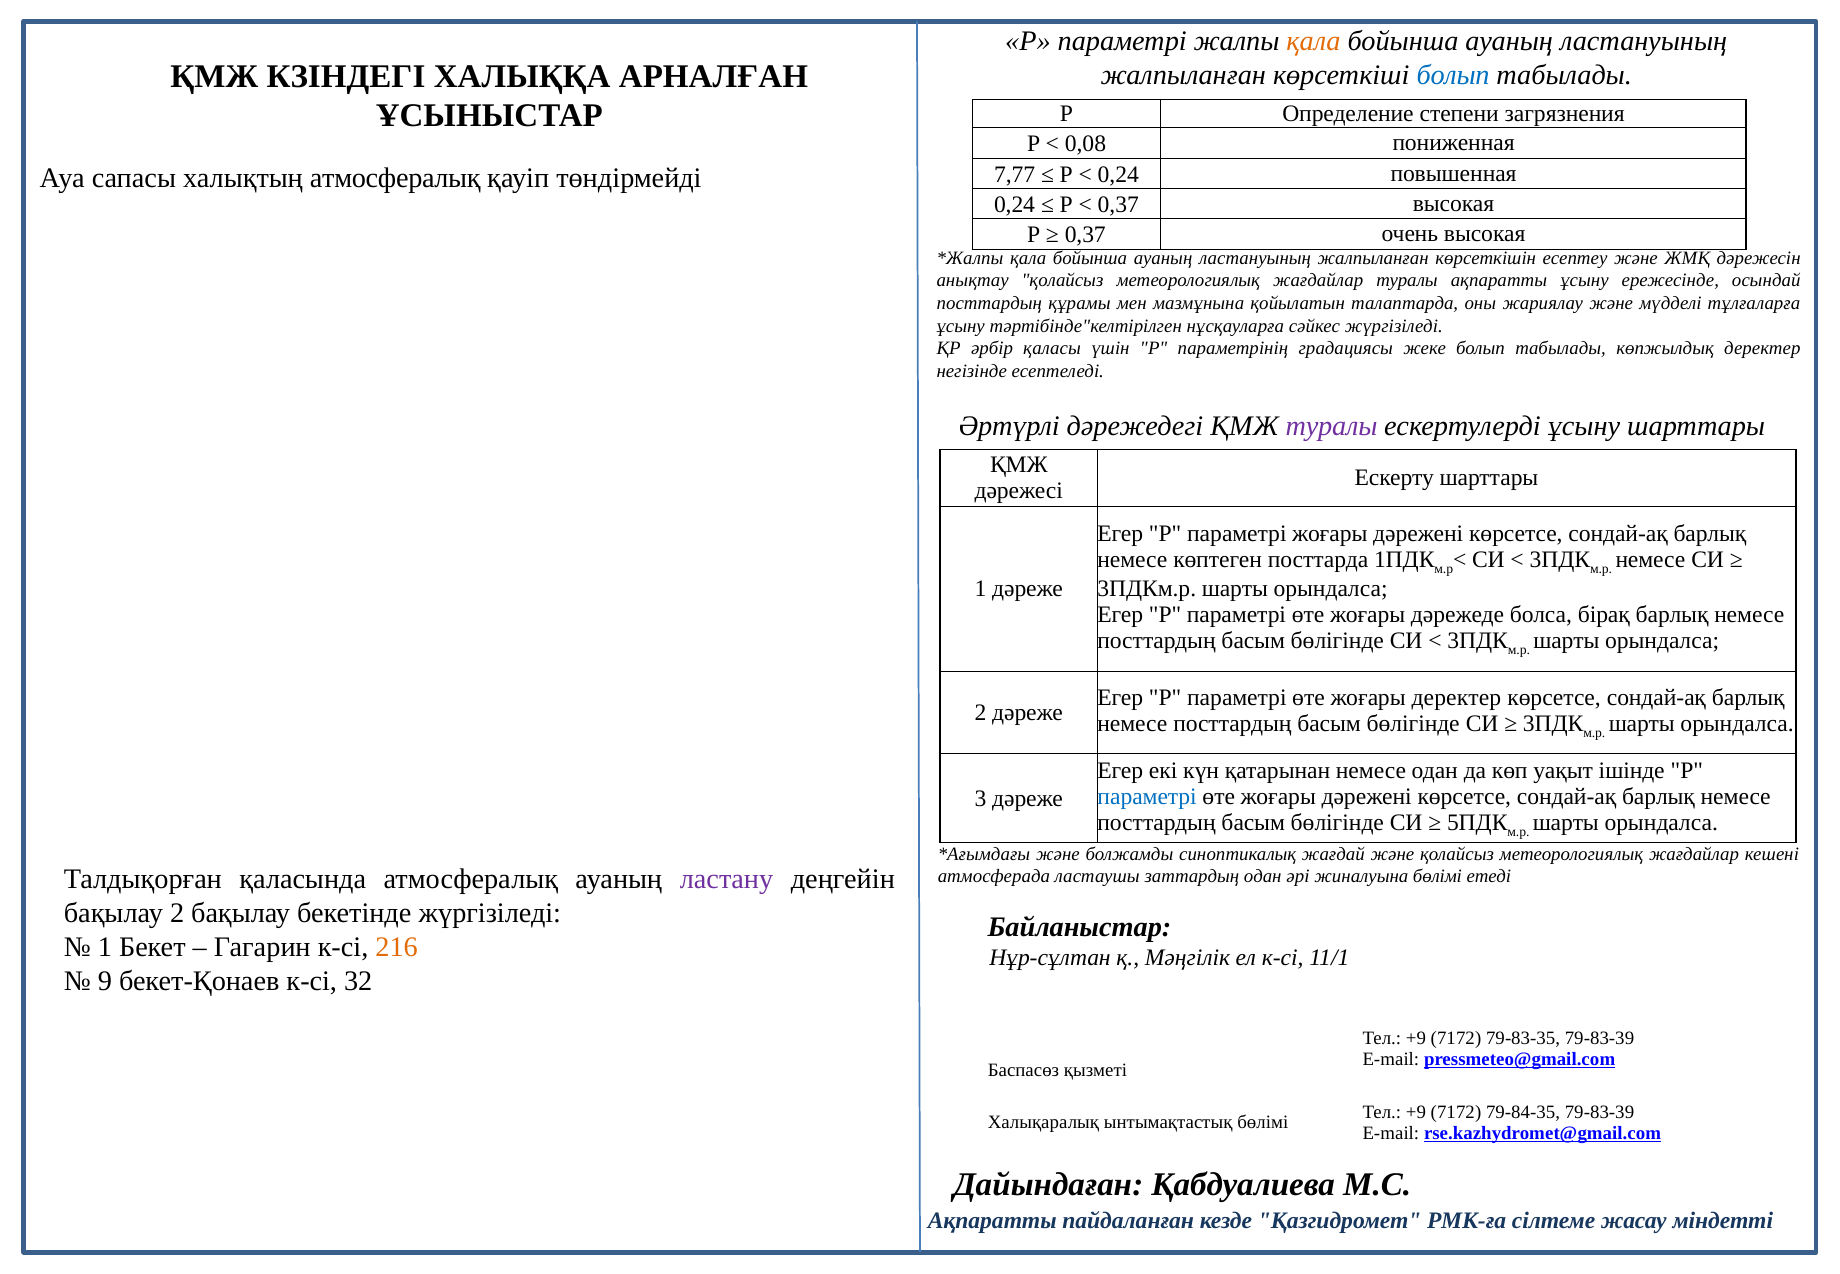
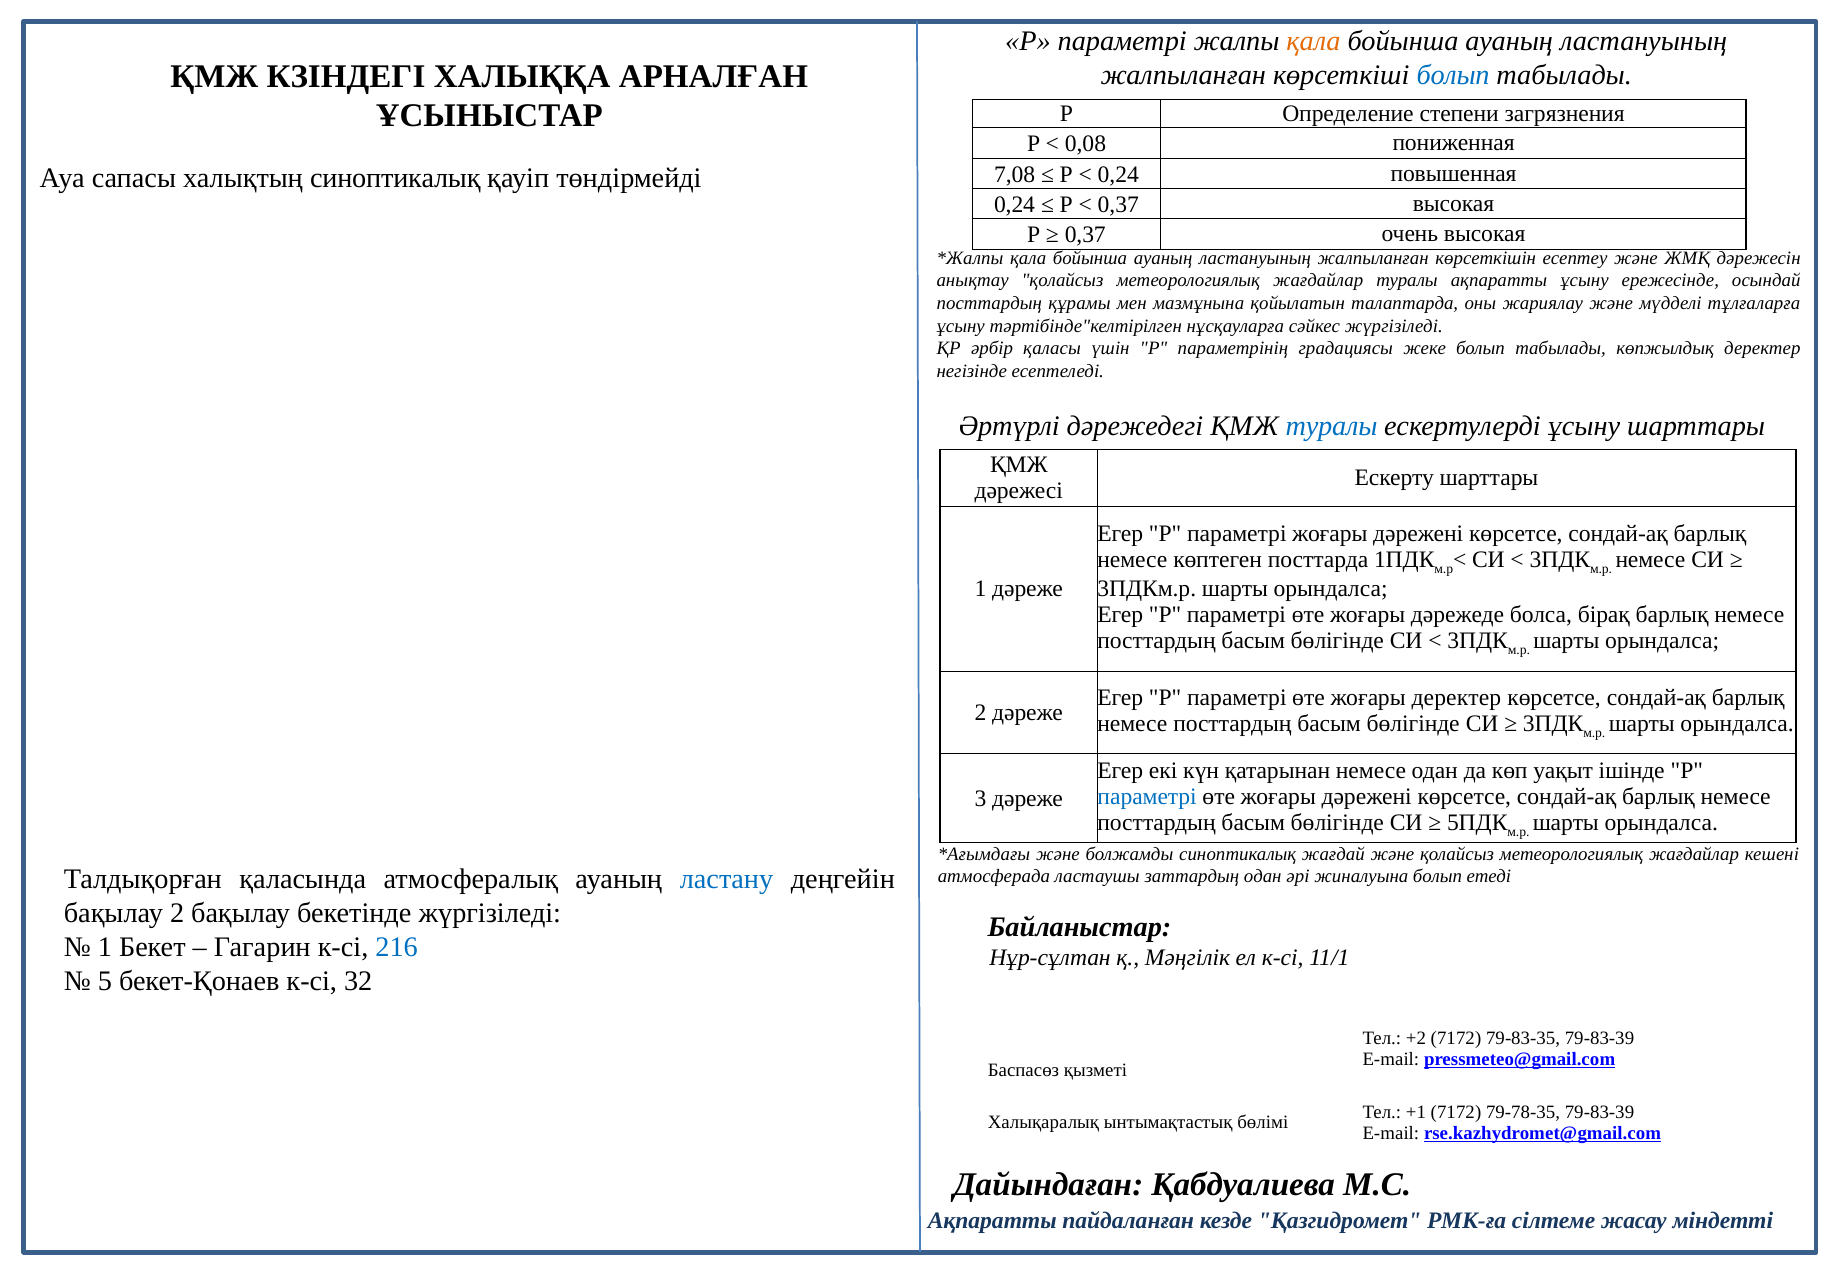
7,77: 7,77 -> 7,08
халықтың атмосфералық: атмосфералық -> синоптикалық
туралы at (1332, 426) colour: purple -> blue
ластану colour: purple -> blue
жиналуына бөлімі: бөлімі -> болып
216 colour: orange -> blue
9: 9 -> 5
+9 at (1416, 1039): +9 -> +2
+9 at (1416, 1112): +9 -> +1
79-84-35: 79-84-35 -> 79-78-35
